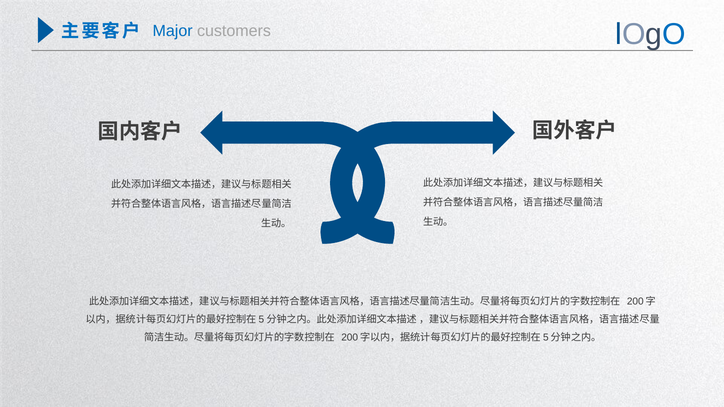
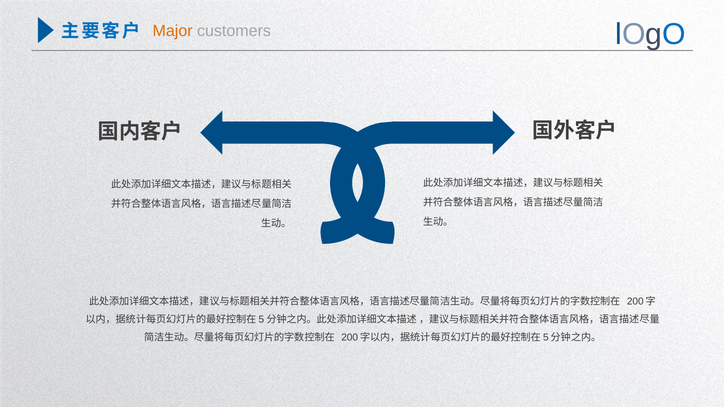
Major colour: blue -> orange
